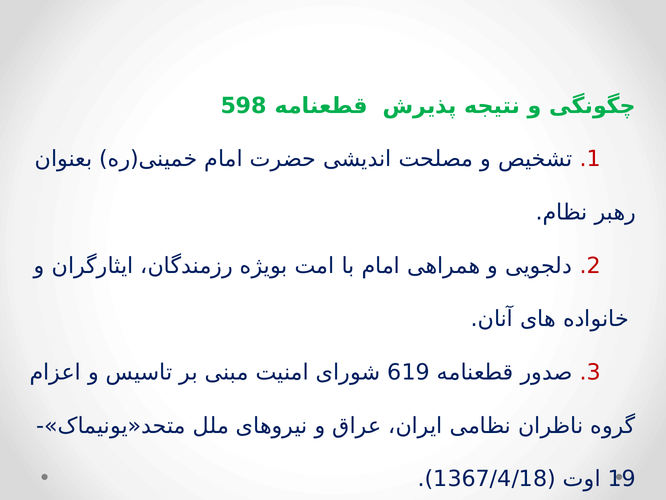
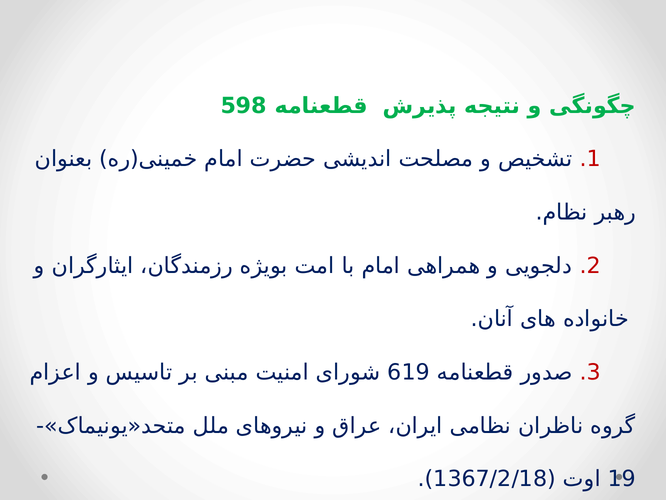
1367/4/18: 1367/4/18 -> 1367/2/18
